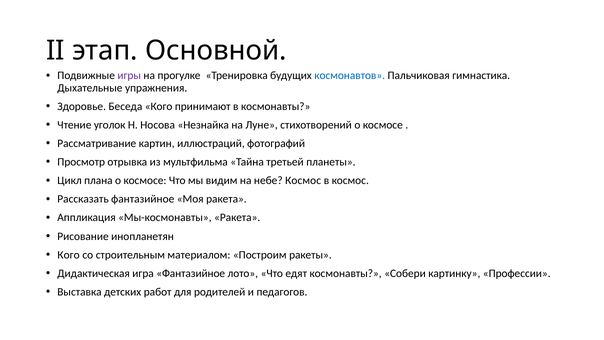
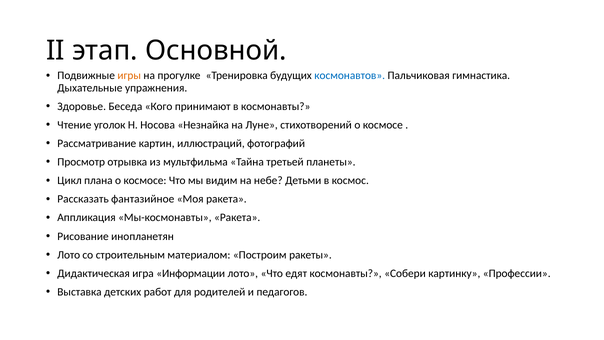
игры colour: purple -> orange
небе Космос: Космос -> Детьми
Кого at (69, 255): Кого -> Лото
игра Фантазийное: Фантазийное -> Информации
